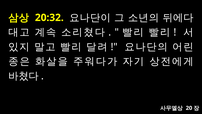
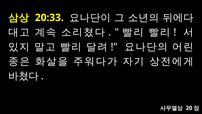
20:32: 20:32 -> 20:33
